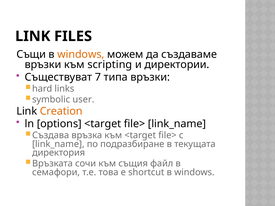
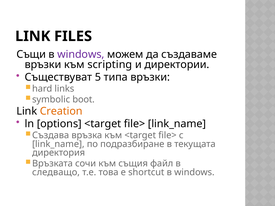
windows at (81, 54) colour: orange -> purple
7: 7 -> 5
user: user -> boot
семафори: семафори -> следващо
